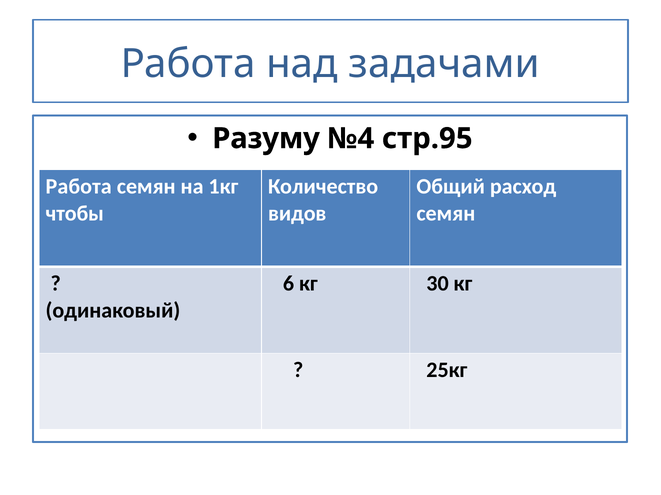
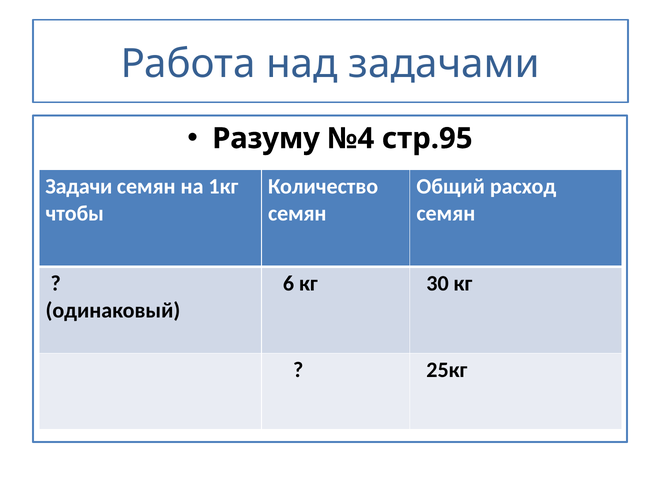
Работа at (79, 187): Работа -> Задачи
видов at (297, 214): видов -> семян
